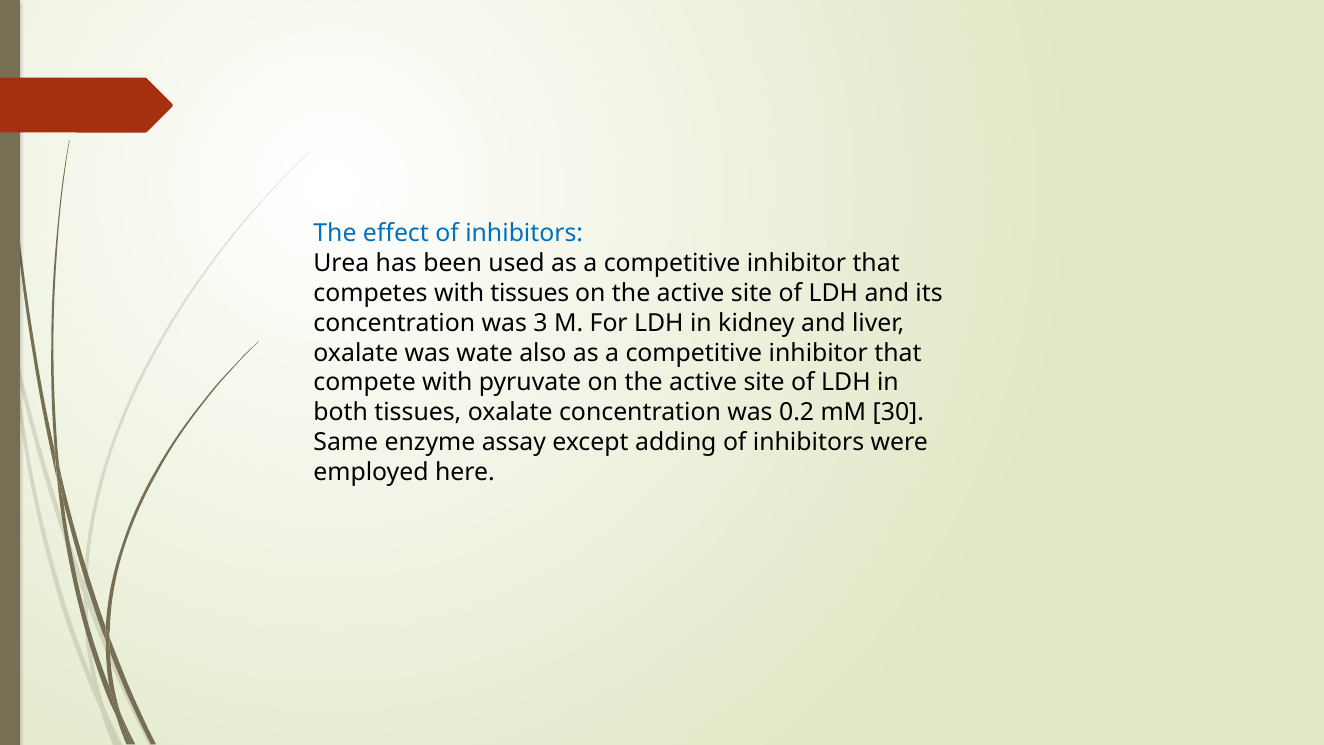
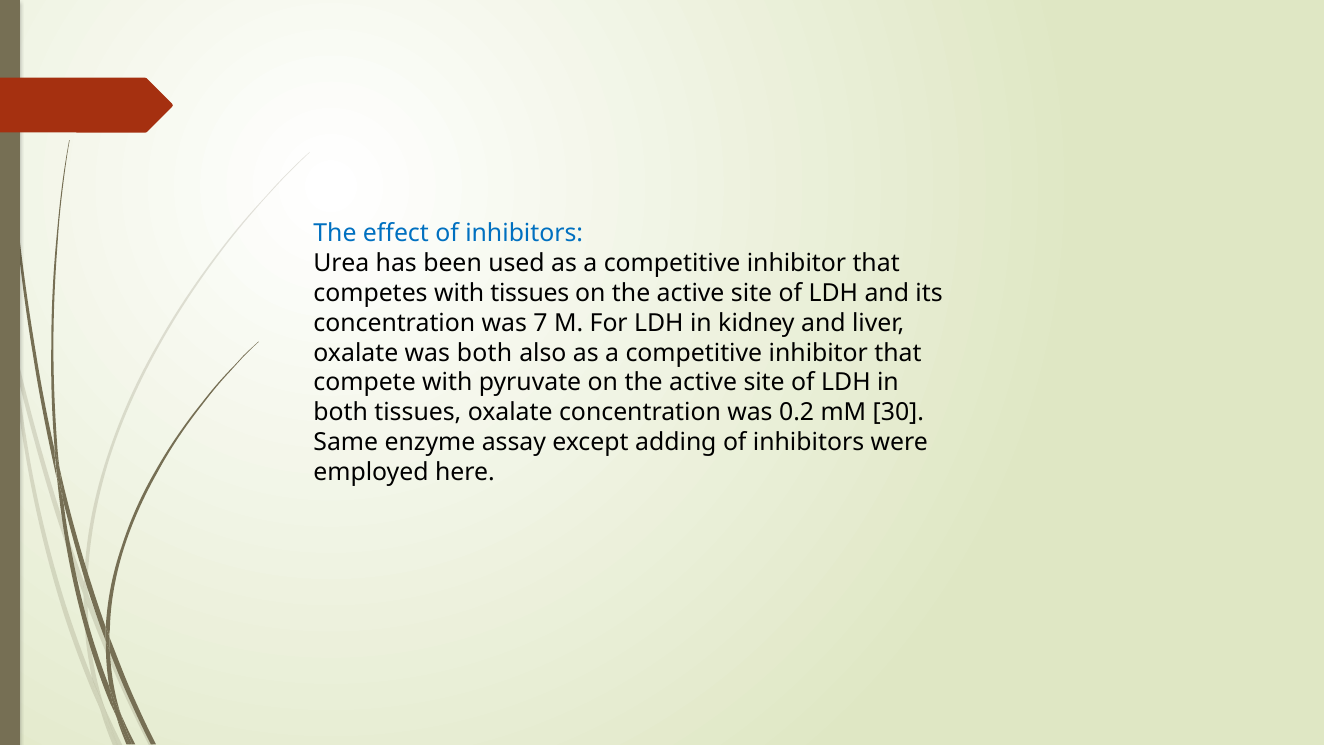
3: 3 -> 7
was wate: wate -> both
